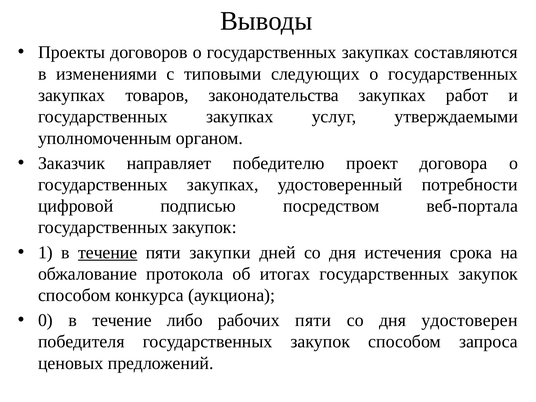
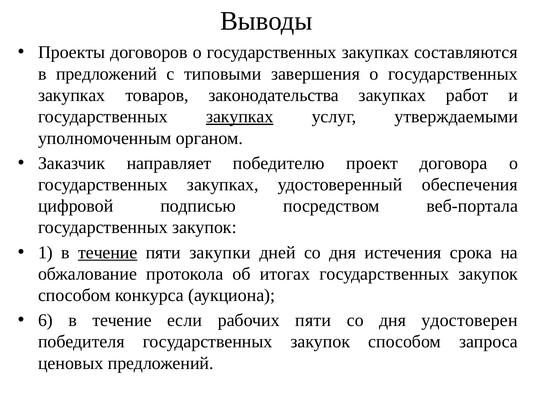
в изменениями: изменениями -> предложений
следующих: следующих -> завершения
закупках at (240, 117) underline: none -> present
потребности: потребности -> обеспечения
0: 0 -> 6
либо: либо -> если
